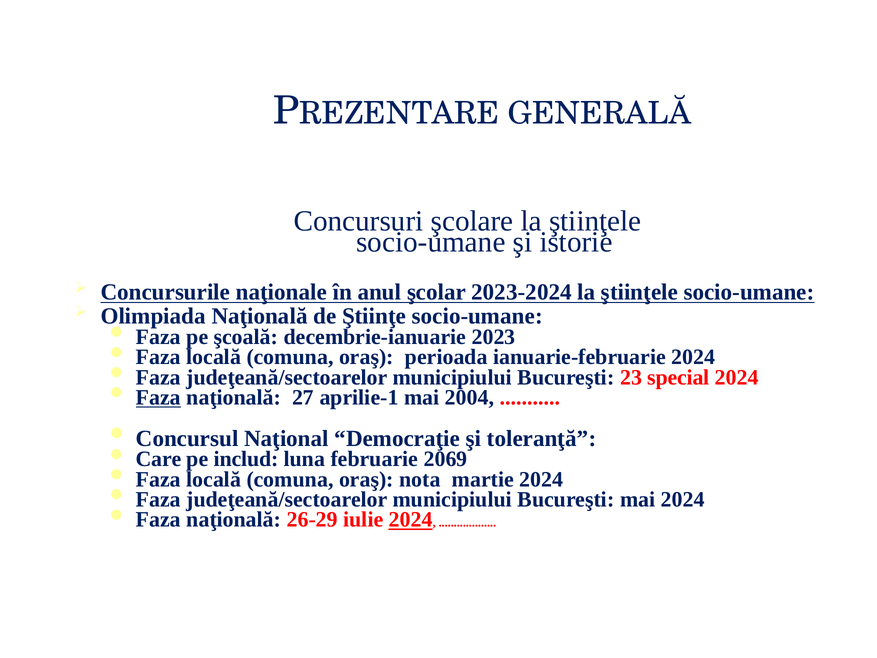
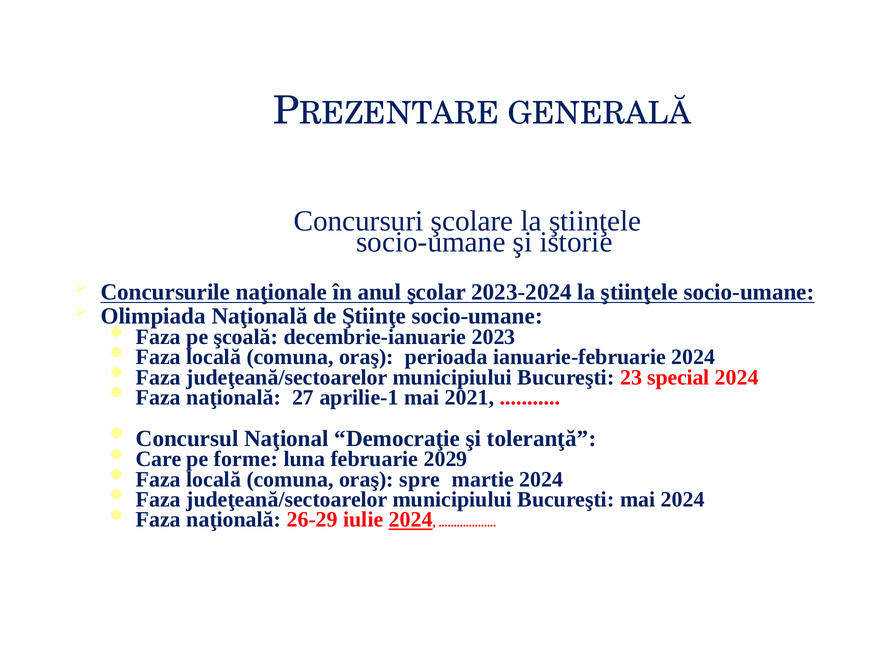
Faza at (158, 397) underline: present -> none
2004: 2004 -> 2021
includ: includ -> forme
2069: 2069 -> 2029
nota: nota -> spre
